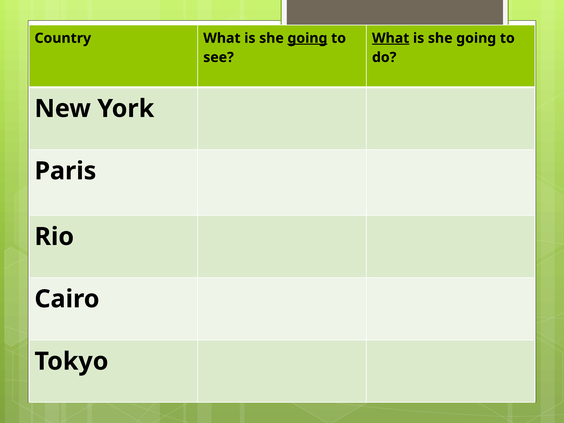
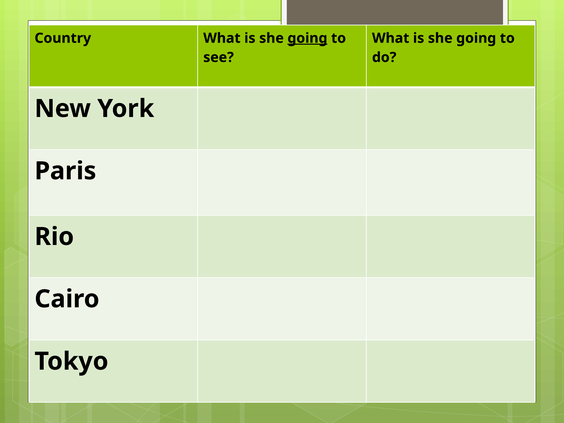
What at (391, 38) underline: present -> none
